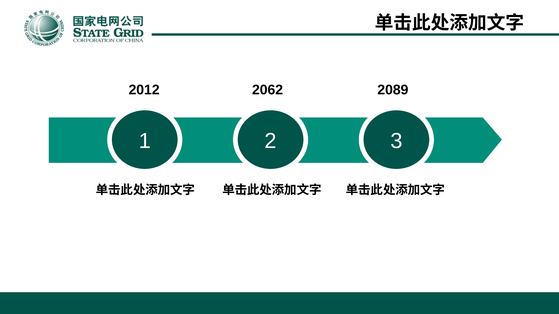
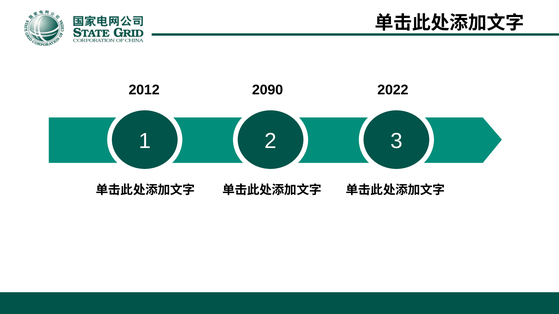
2062: 2062 -> 2090
2089: 2089 -> 2022
